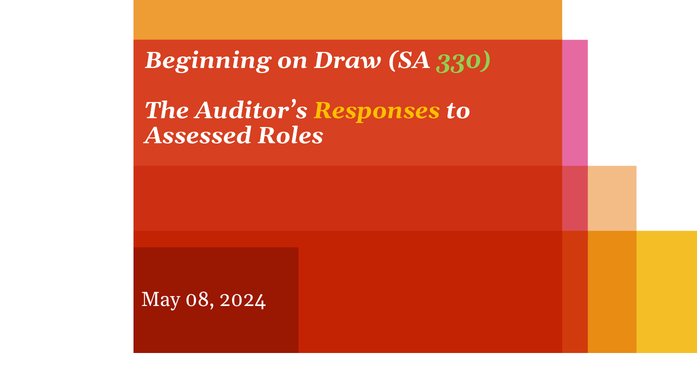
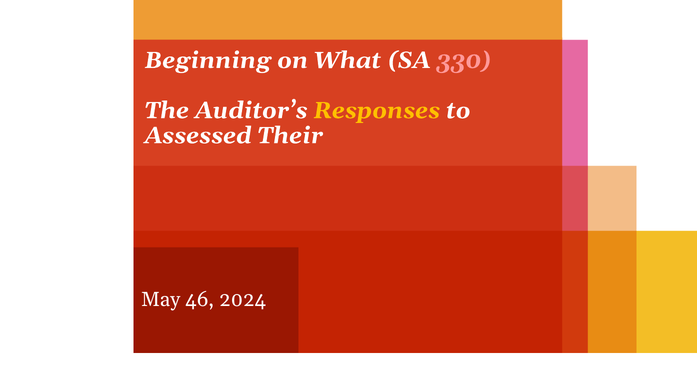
Draw: Draw -> What
330 colour: light green -> pink
Roles: Roles -> Their
08: 08 -> 46
